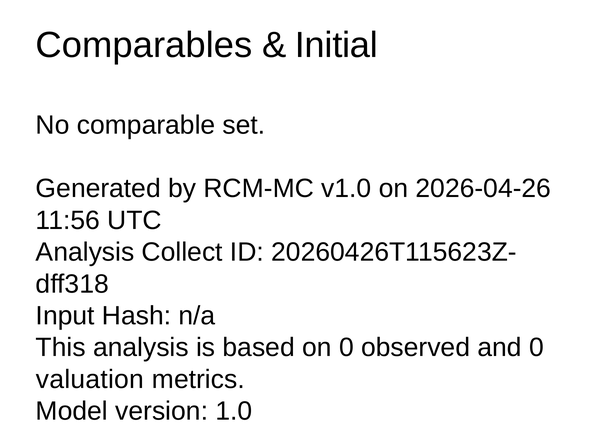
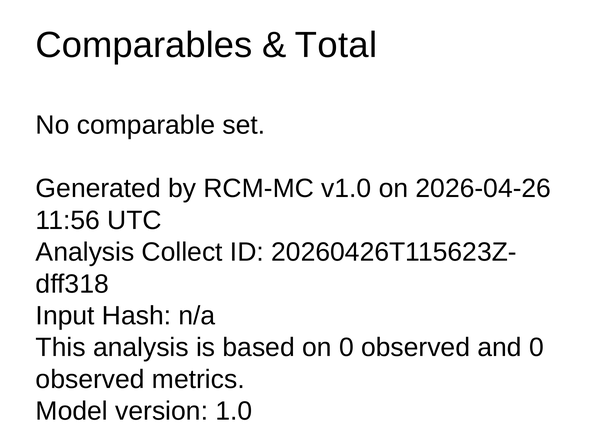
Initial: Initial -> Total
valuation at (90, 379): valuation -> observed
